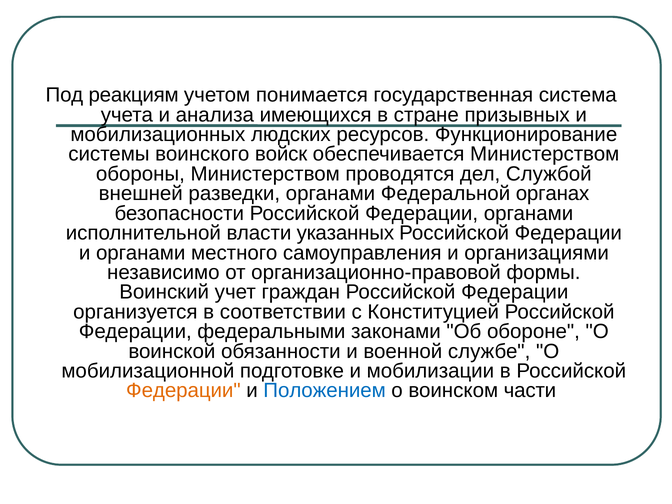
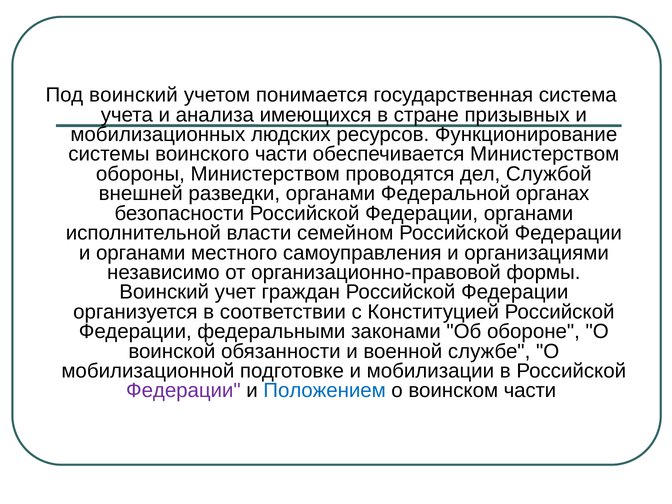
Под реакциям: реакциям -> воинский
воинского войск: войск -> части
указанных: указанных -> семейном
Федерации at (183, 391) colour: orange -> purple
